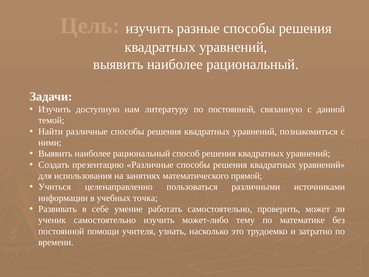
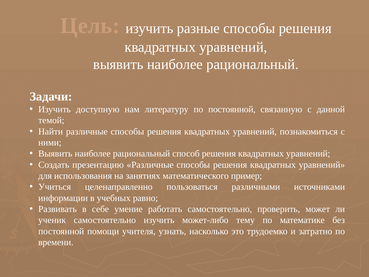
прямой: прямой -> пример
точка: точка -> равно
